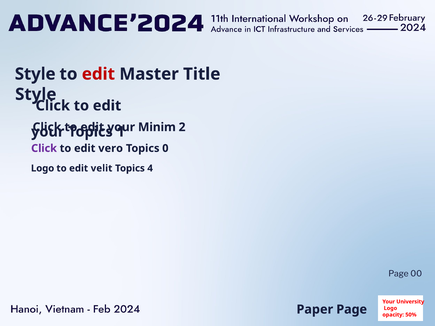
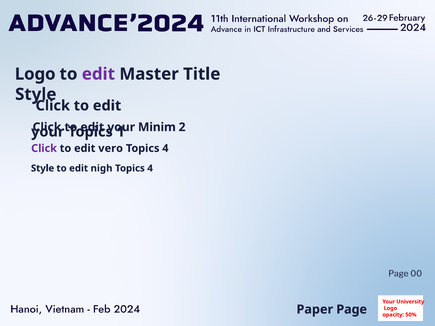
Style at (35, 74): Style -> Logo
edit at (98, 74) colour: red -> purple
0 at (165, 148): 0 -> 4
Logo at (43, 168): Logo -> Style
velit: velit -> nigh
